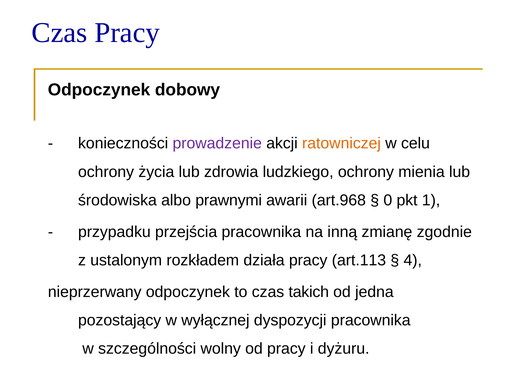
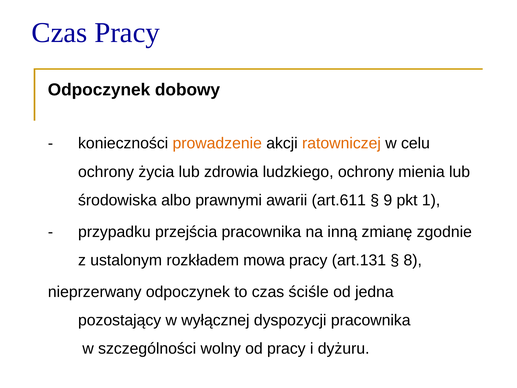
prowadzenie colour: purple -> orange
art.968: art.968 -> art.611
0: 0 -> 9
działa: działa -> mowa
art.113: art.113 -> art.131
4: 4 -> 8
takich: takich -> ściśle
